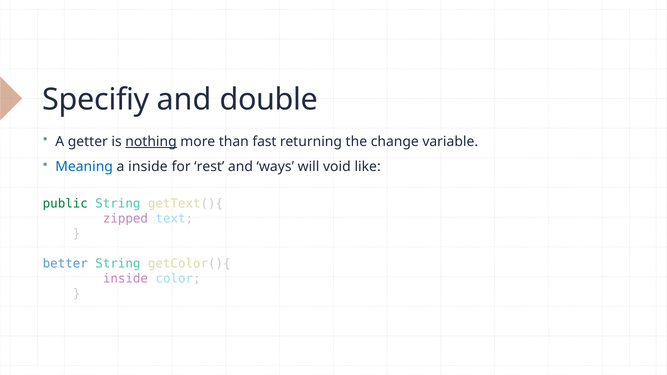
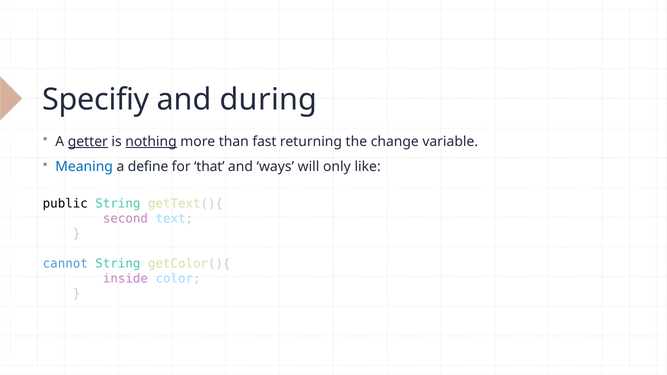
double: double -> during
getter underline: none -> present
a inside: inside -> define
rest: rest -> that
void: void -> only
public colour: green -> black
zipped: zipped -> second
better: better -> cannot
